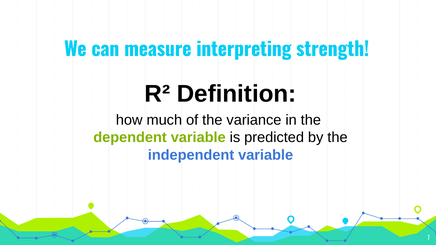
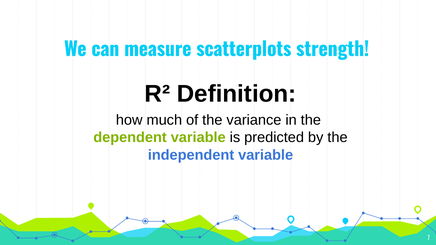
interpreting: interpreting -> scatterplots
